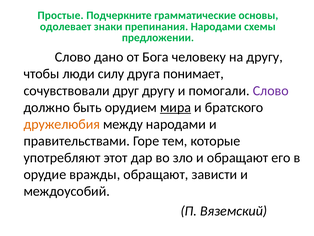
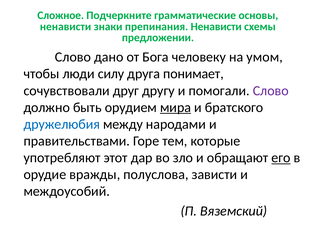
Простые: Простые -> Сложное
одолевает at (66, 27): одолевает -> ненависти
препинания Народами: Народами -> Ненависти
на другу: другу -> умом
дружелюбия colour: orange -> blue
его underline: none -> present
вражды обращают: обращают -> полуслова
